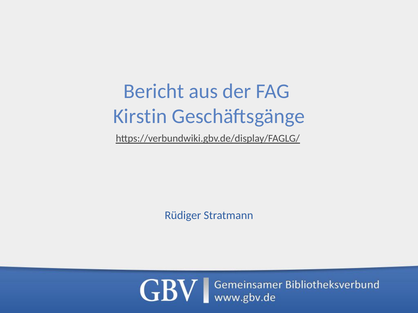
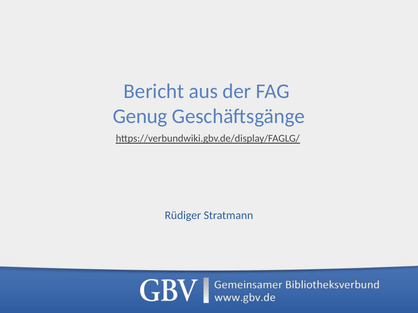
Kirstin: Kirstin -> Genug
